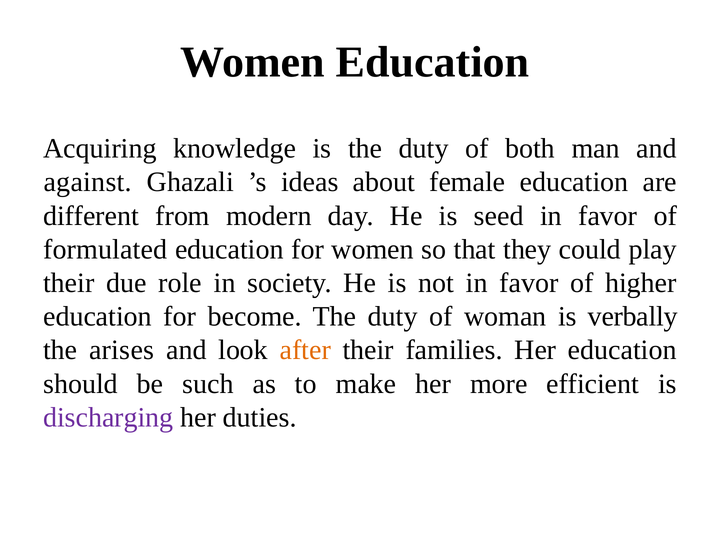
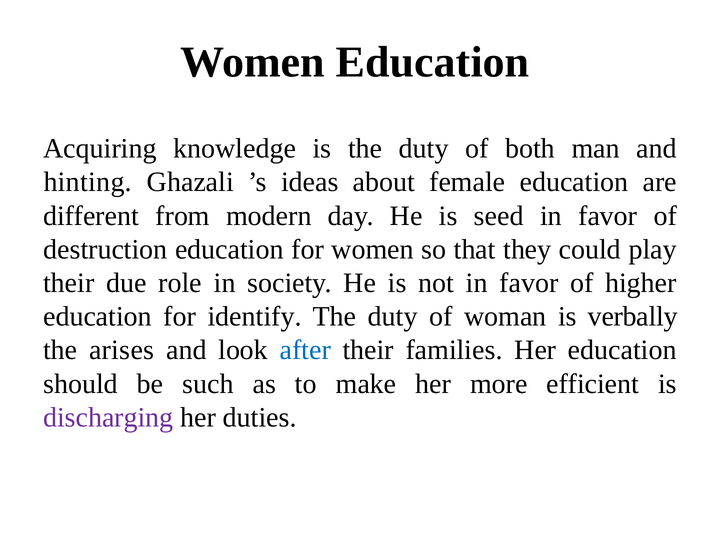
against: against -> hinting
formulated: formulated -> destruction
become: become -> identify
after colour: orange -> blue
